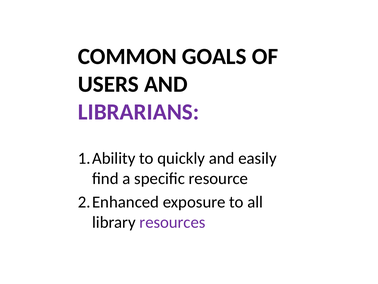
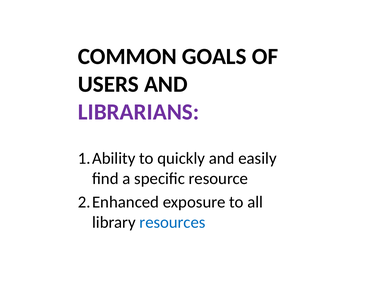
resources colour: purple -> blue
